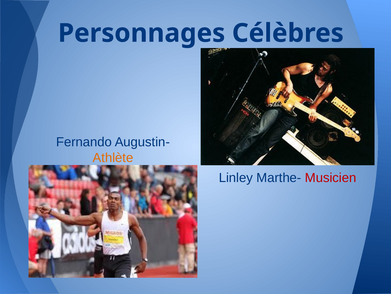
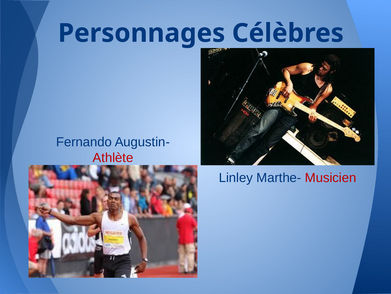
Athlète colour: orange -> red
